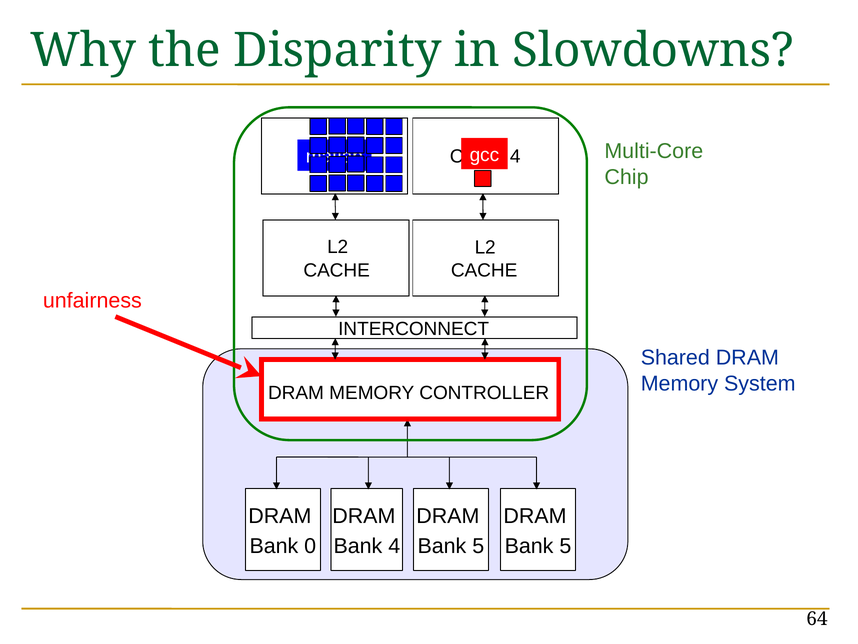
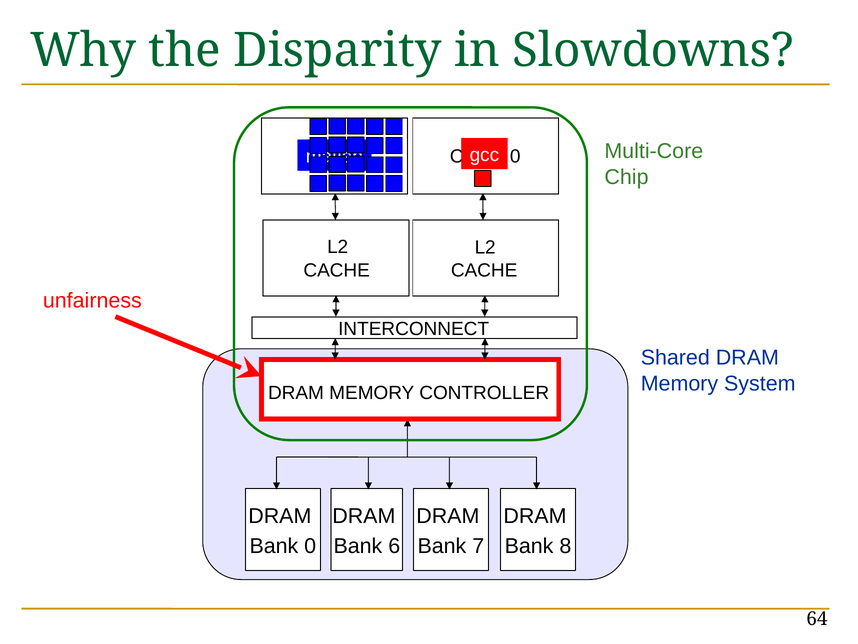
4 at (515, 156): 4 -> 0
Bank 4: 4 -> 6
5 at (478, 546): 5 -> 7
5 at (565, 546): 5 -> 8
